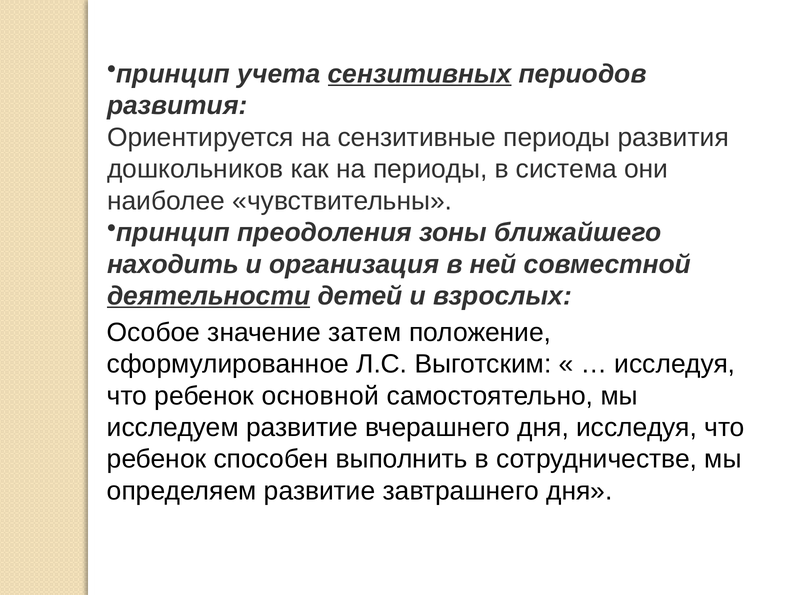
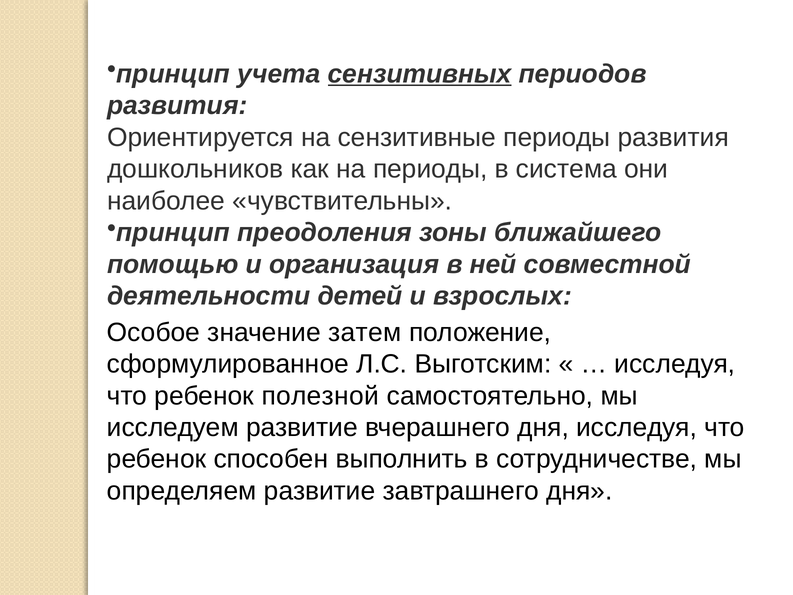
находить: находить -> помощью
деятельности underline: present -> none
основной: основной -> полезной
